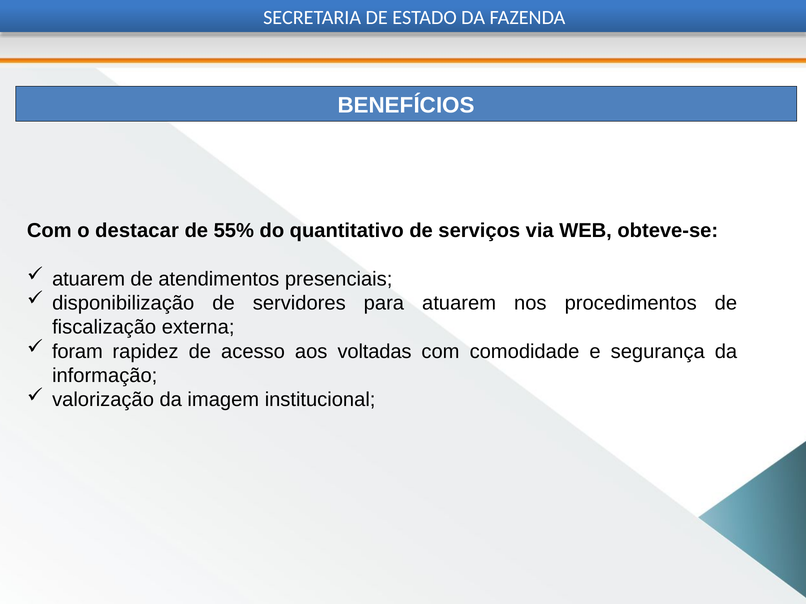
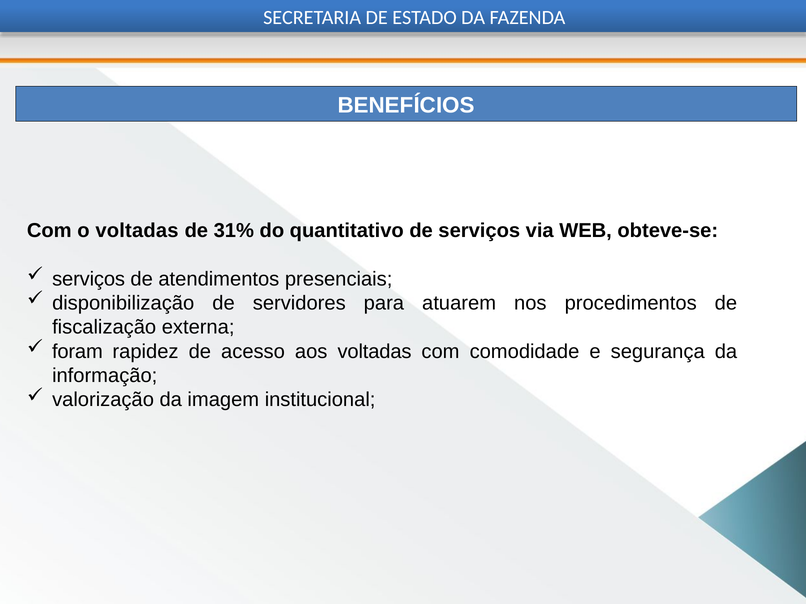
o destacar: destacar -> voltadas
55%: 55% -> 31%
atuarem at (89, 279): atuarem -> serviços
